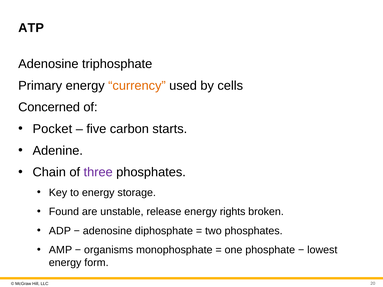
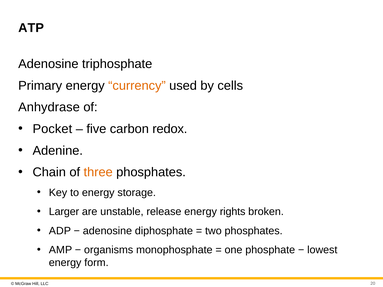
Concerned: Concerned -> Anhydrase
starts: starts -> redox
three colour: purple -> orange
Found: Found -> Larger
